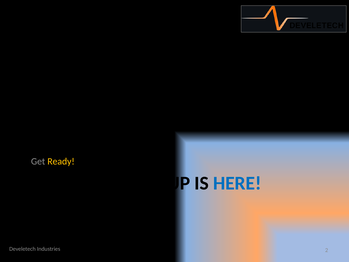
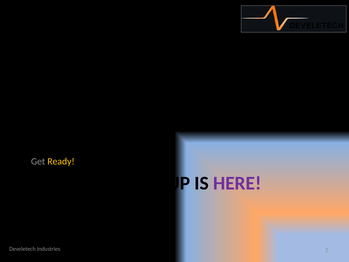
HERE colour: blue -> purple
